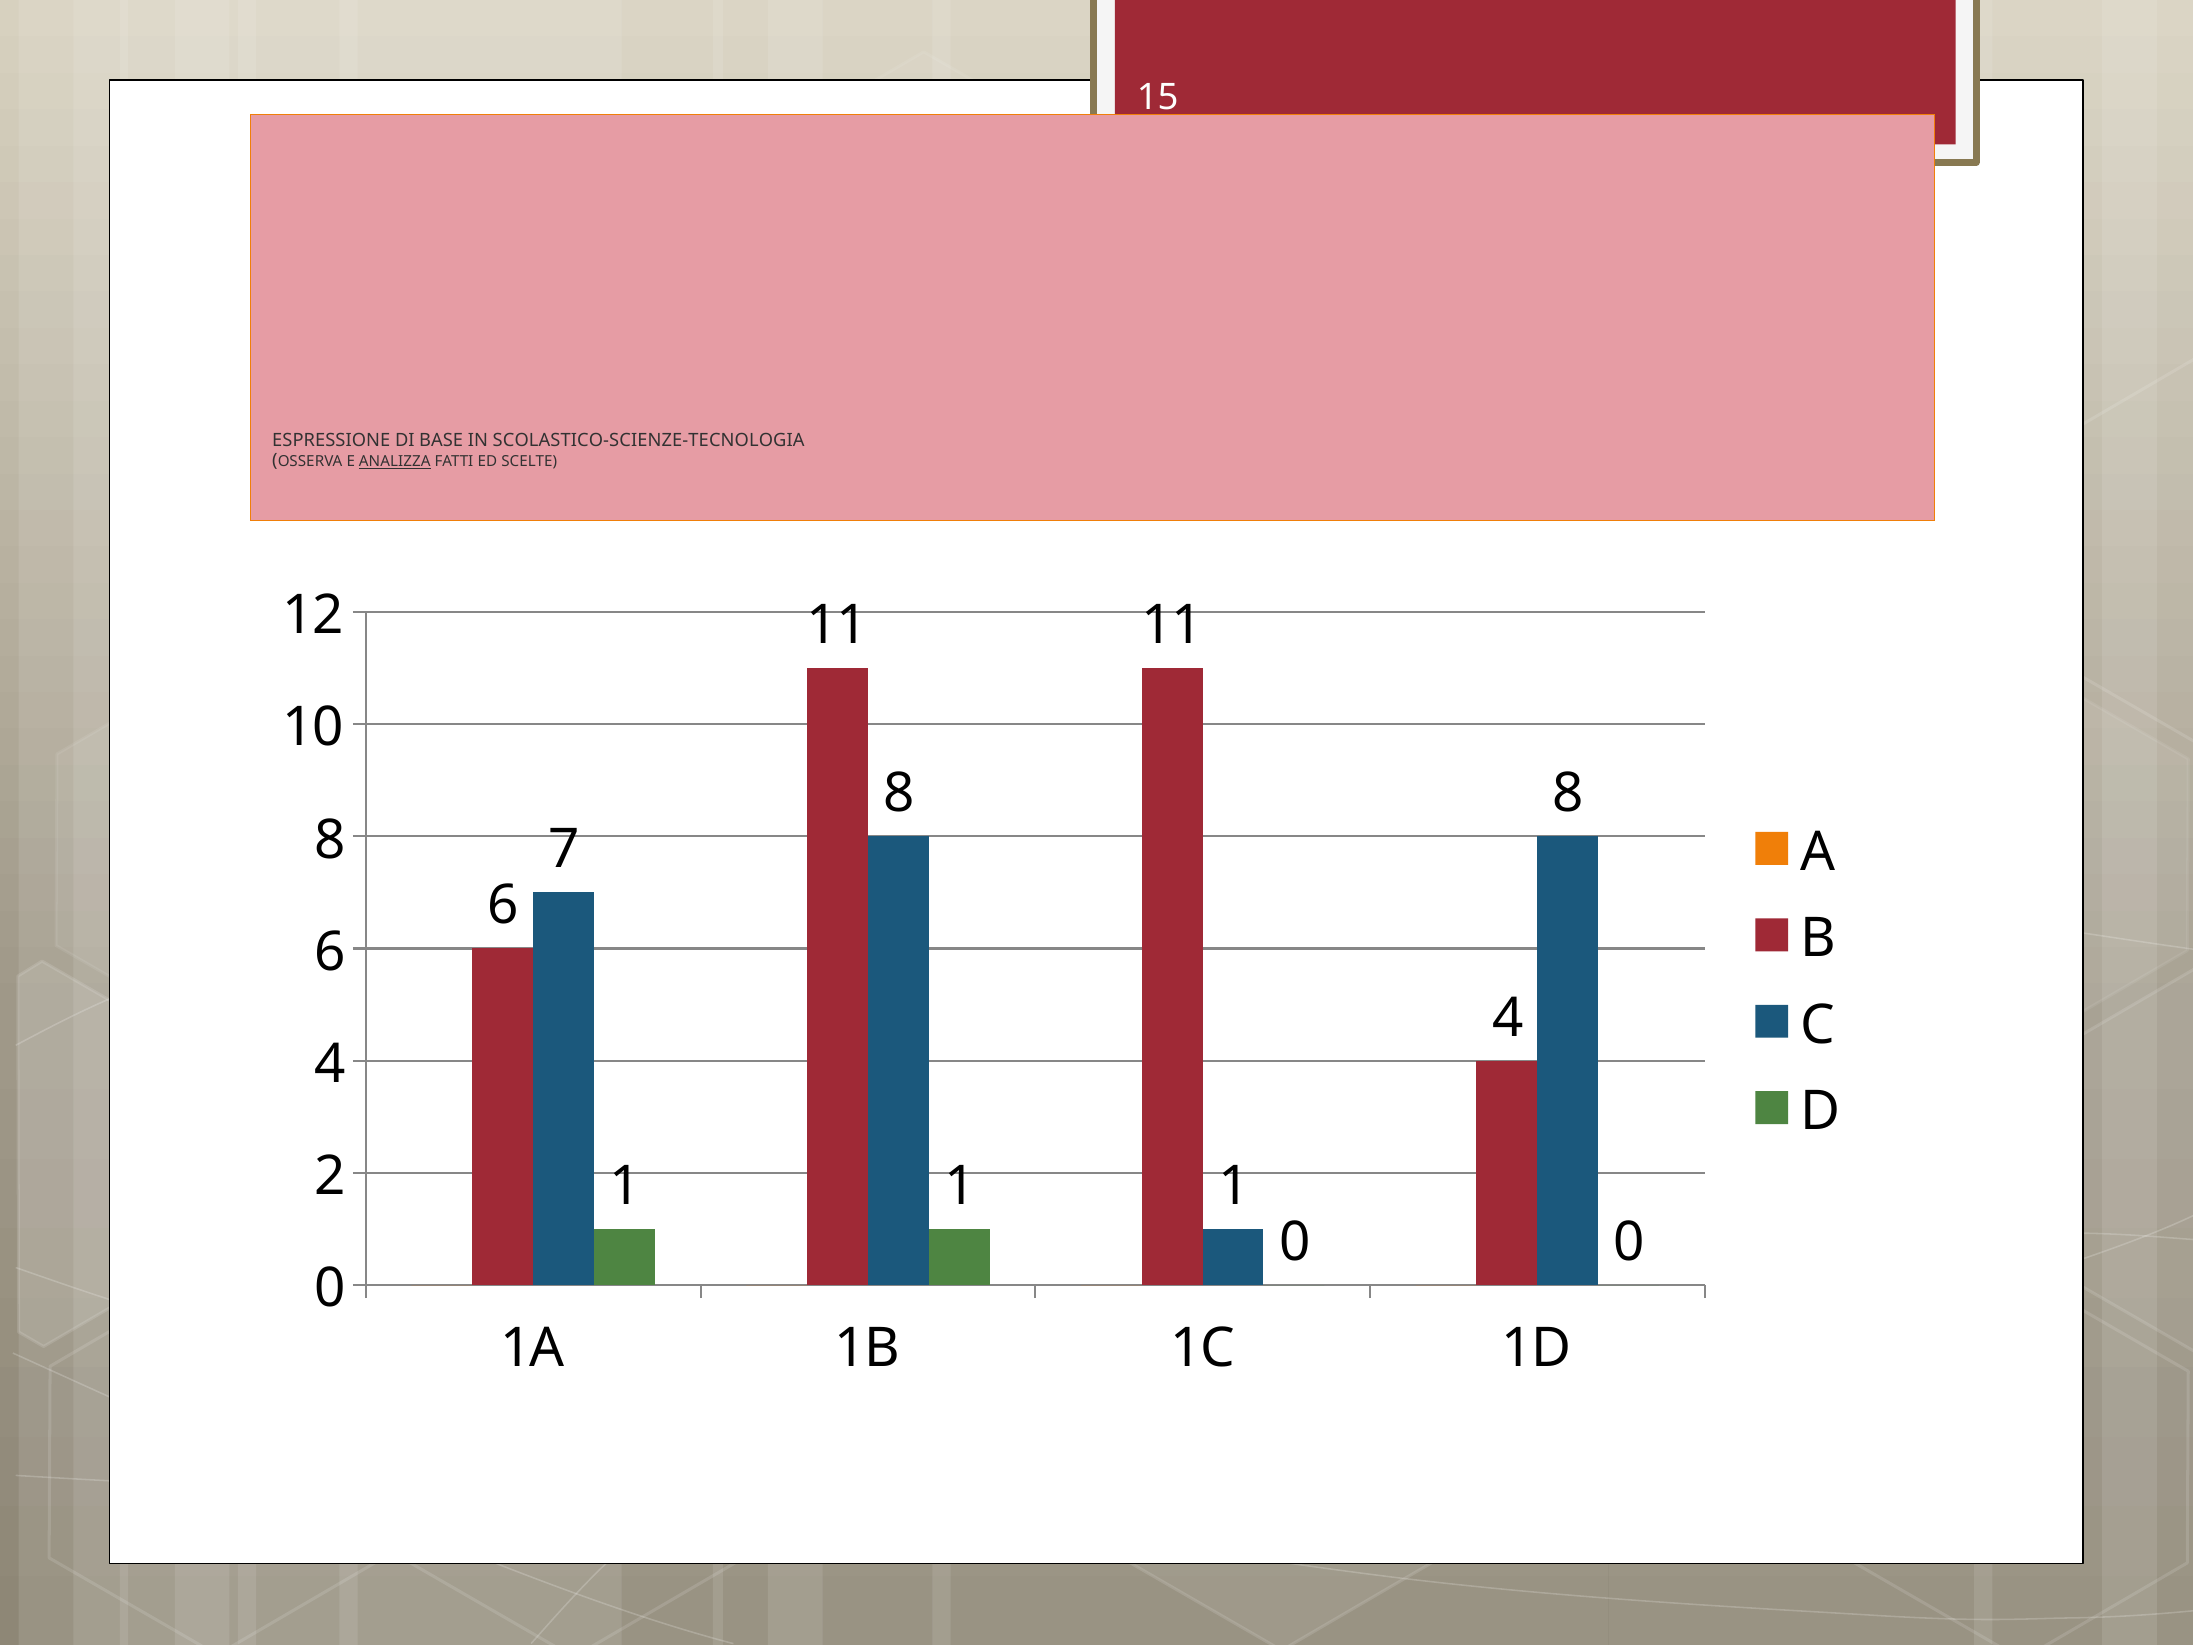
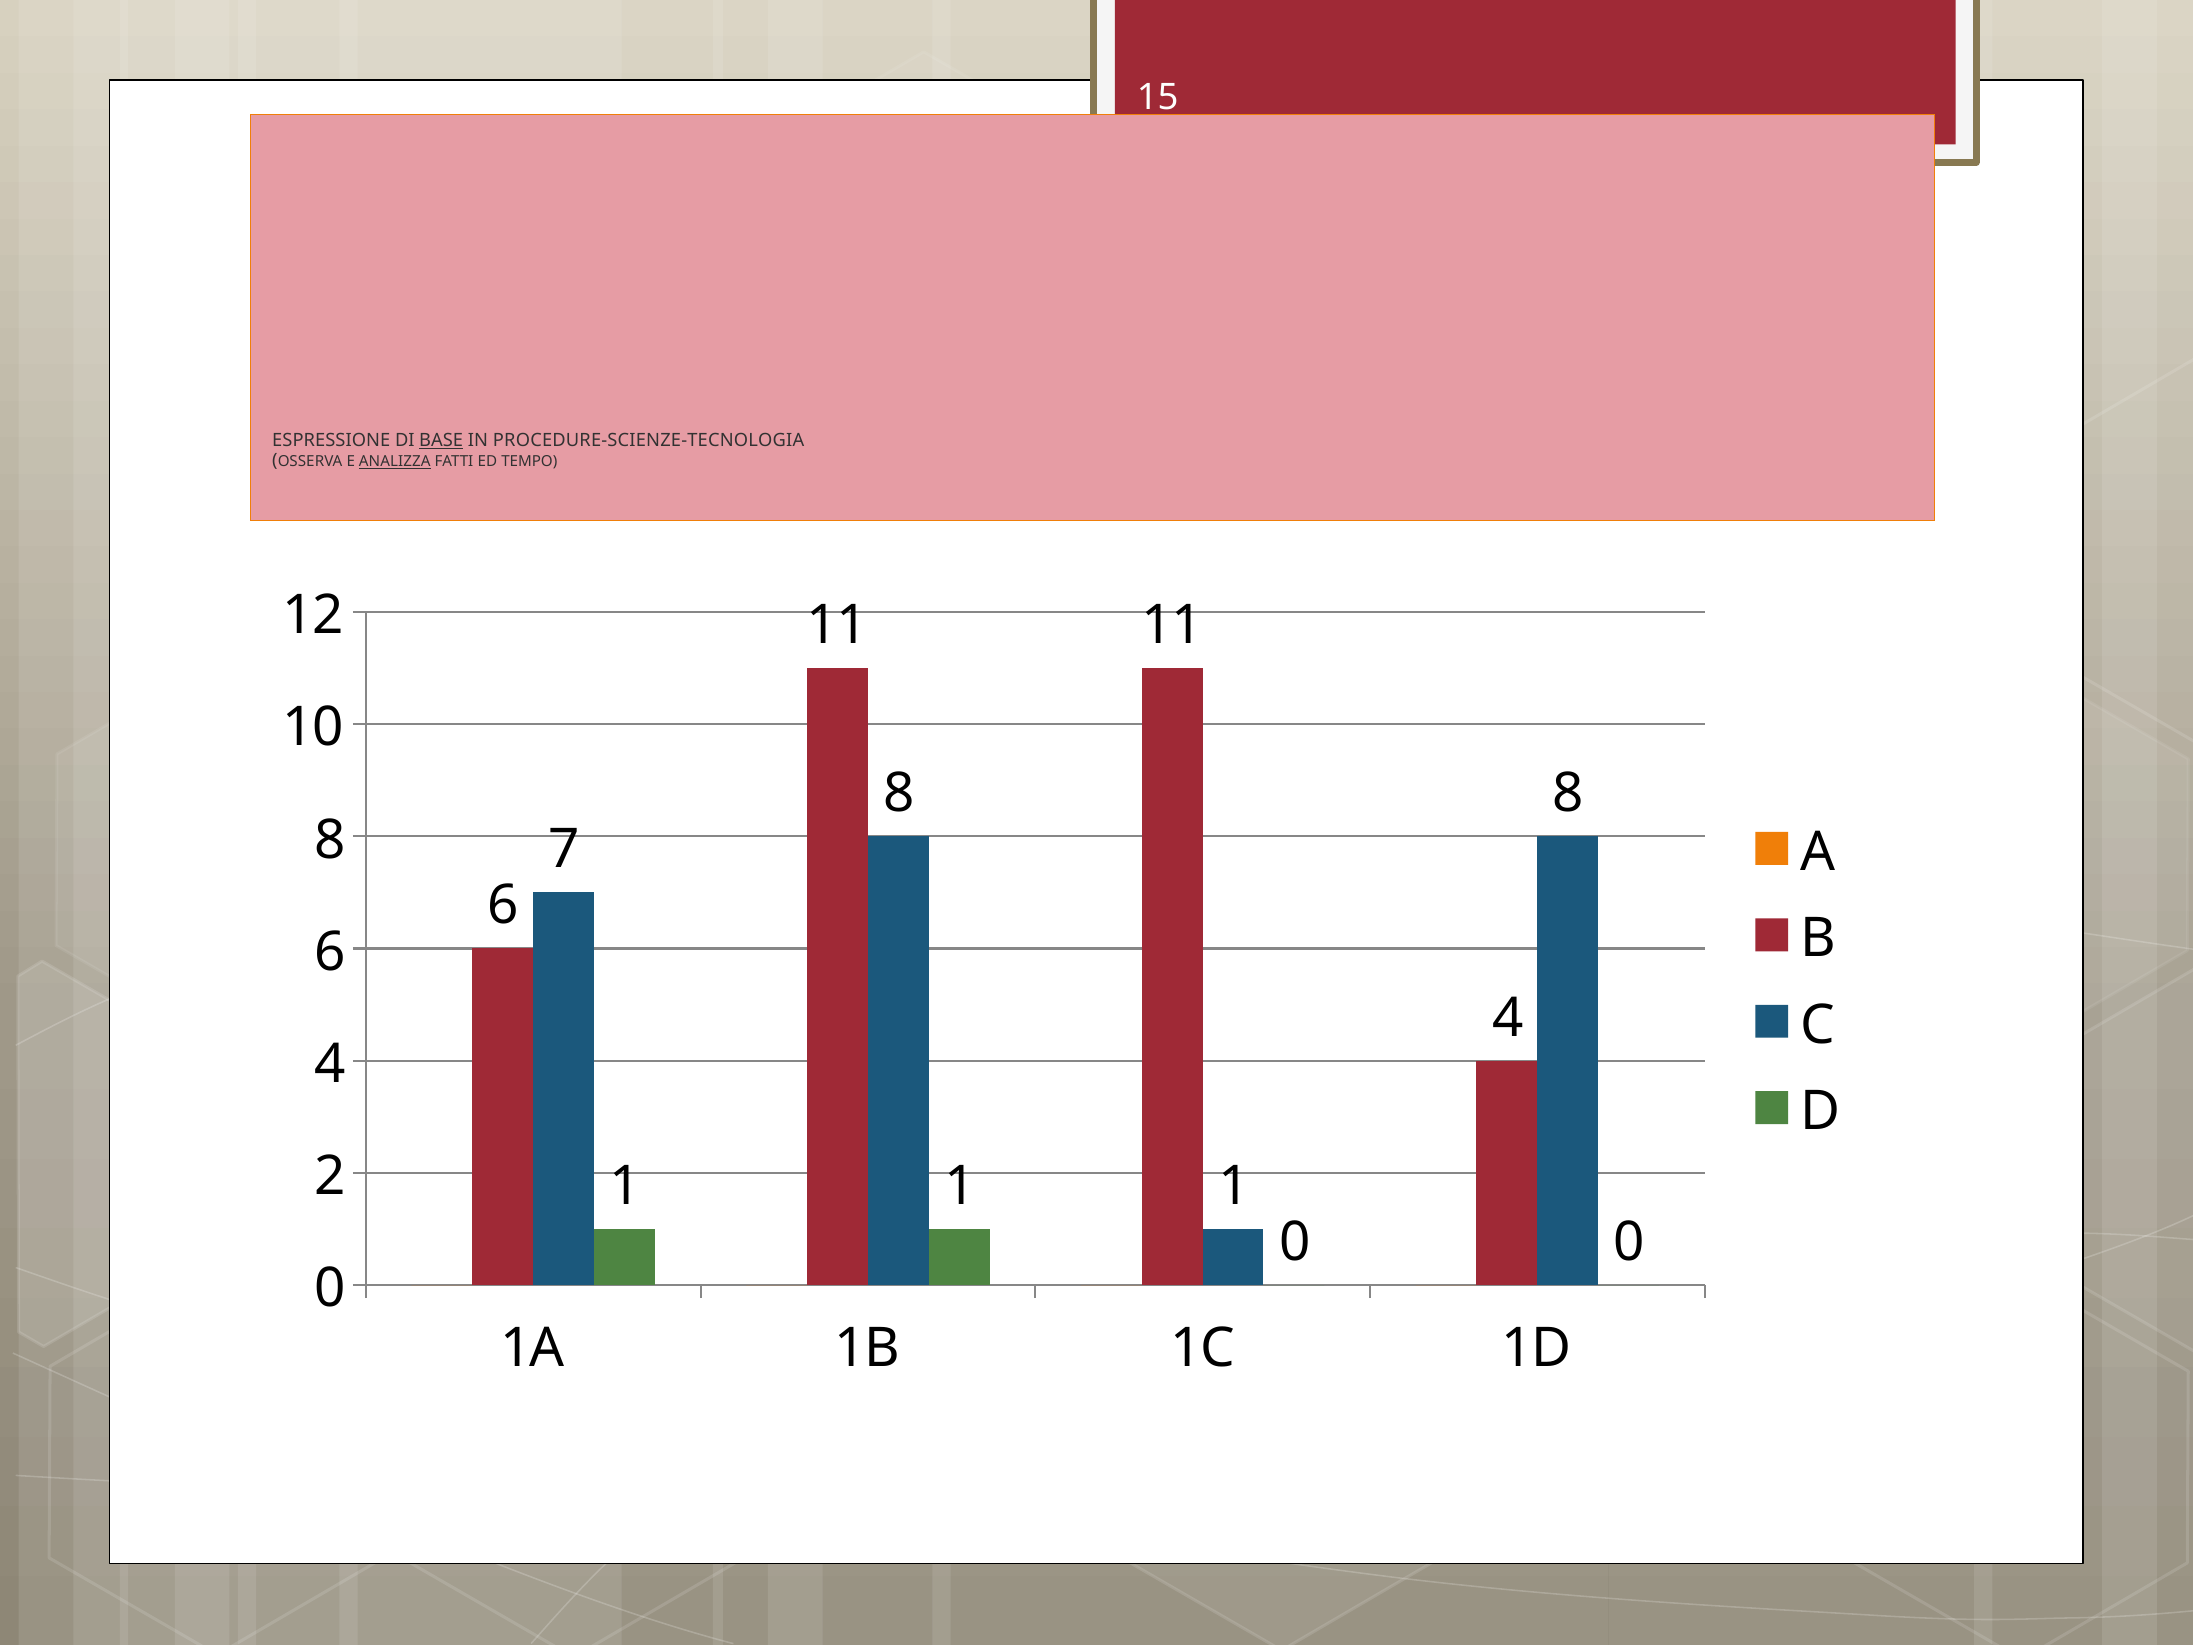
BASE underline: none -> present
SCOLASTICO-SCIENZE-TECNOLOGIA: SCOLASTICO-SCIENZE-TECNOLOGIA -> PROCEDURE-SCIENZE-TECNOLOGIA
SCELTE: SCELTE -> TEMPO
